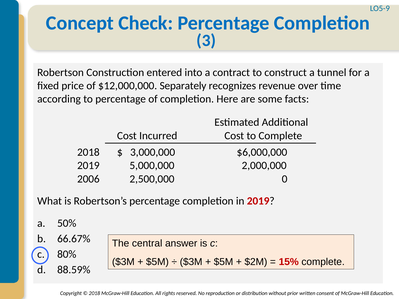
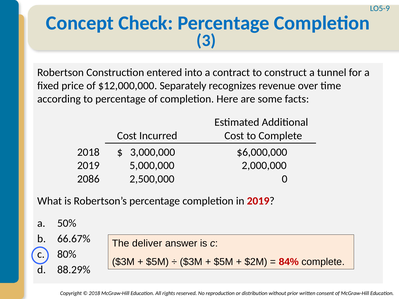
2006: 2006 -> 2086
central: central -> deliver
15%: 15% -> 84%
88.59%: 88.59% -> 88.29%
